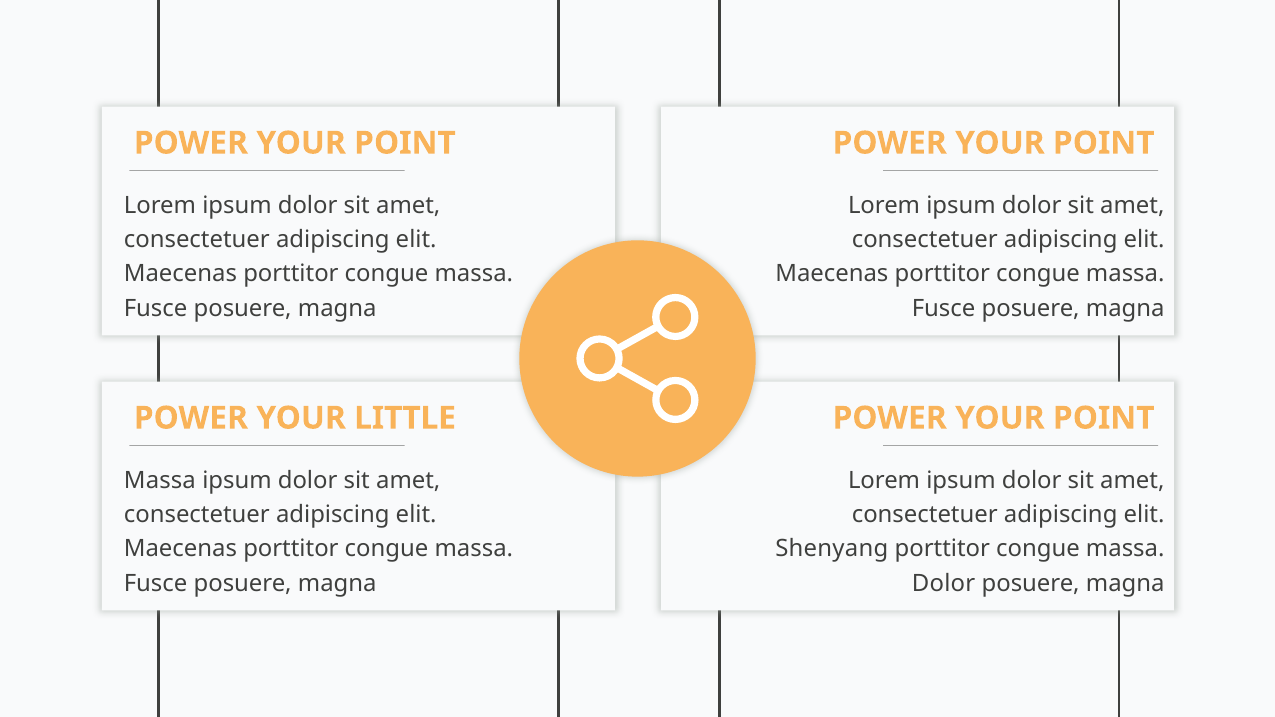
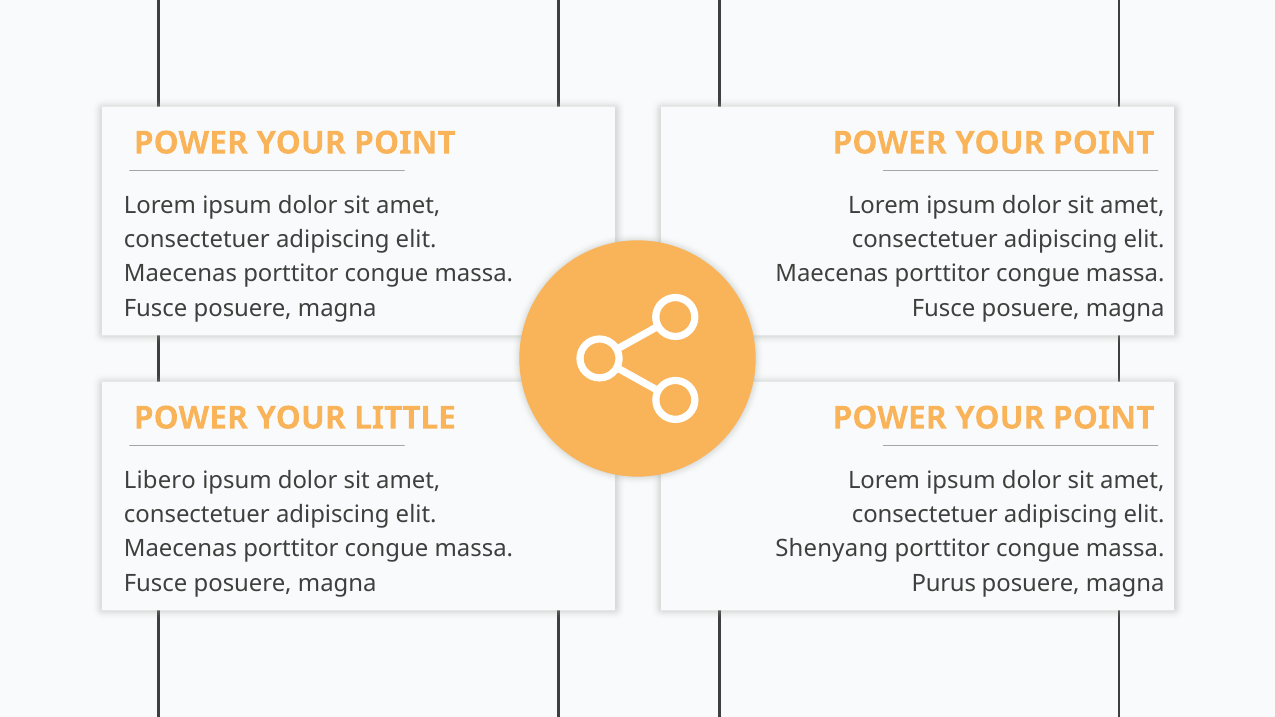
Massa at (160, 480): Massa -> Libero
Dolor at (944, 584): Dolor -> Purus
